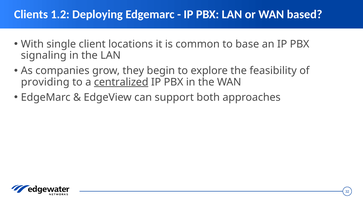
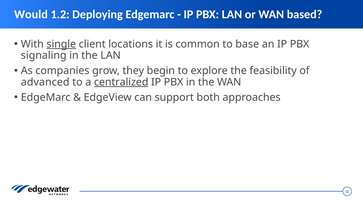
Clients: Clients -> Would
single underline: none -> present
providing: providing -> advanced
